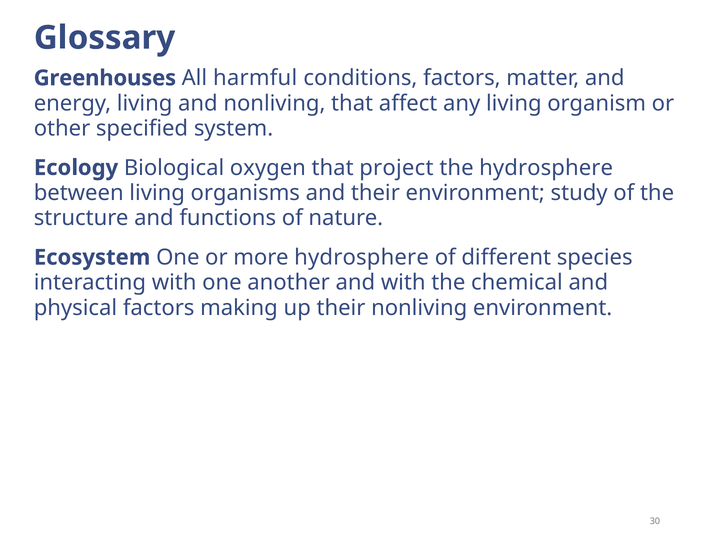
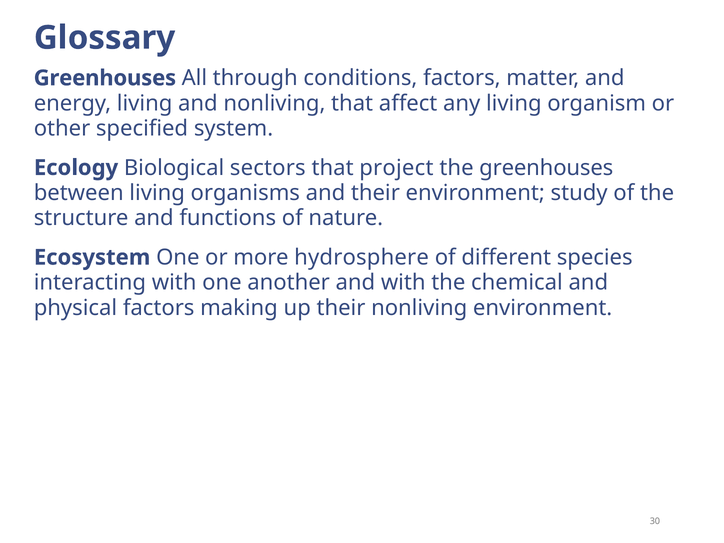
harmful: harmful -> through
oxygen: oxygen -> sectors
the hydrosphere: hydrosphere -> greenhouses
